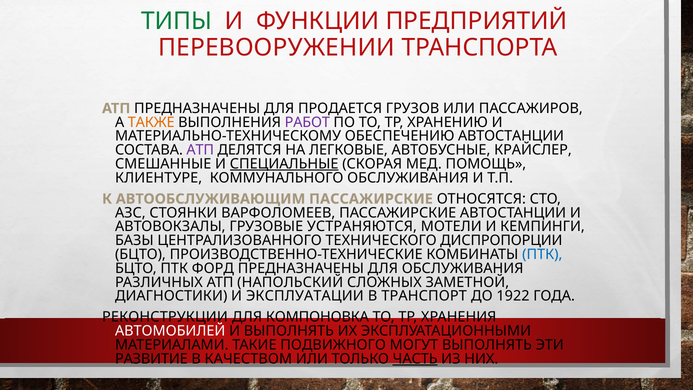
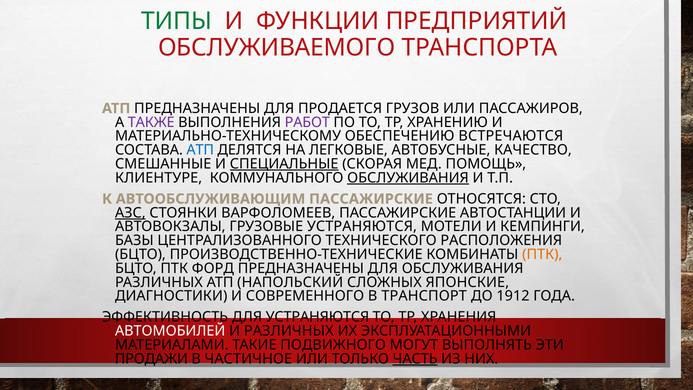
ПЕРЕВООРУЖЕНИИ: ПЕРЕВООРУЖЕНИИ -> ОБСЛУЖИВАЕМОГО
ТАКЖЕ colour: orange -> purple
ОБЕСПЕЧЕНИЮ АВТОСТАНЦИИ: АВТОСТАНЦИИ -> ВСТРЕЧАЮТСЯ
АТП at (200, 150) colour: purple -> blue
КРАЙСЛЕР: КРАЙСЛЕР -> КАЧЕСТВО
ОБСЛУЖИВАНИЯ at (408, 178) underline: none -> present
АЗС underline: none -> present
ДИСПРОПОРЦИИ: ДИСПРОПОРЦИИ -> РАСПОЛОЖЕНИЯ
ПТК at (542, 254) colour: blue -> orange
ЗАМЕТНОЙ: ЗАМЕТНОЙ -> ЯПОНСКИЕ
ЭКСПЛУАТАЦИИ: ЭКСПЛУАТАЦИИ -> СОВРЕМЕННОГО
1922: 1922 -> 1912
РЕКОНСТРУКЦИИ: РЕКОНСТРУКЦИИ -> ЭФФЕКТИВНОСТЬ
ДЛЯ КОМПОНОВКА: КОМПОНОВКА -> УСТРАНЯЮТСЯ
И ВЫПОЛНЯТЬ: ВЫПОЛНЯТЬ -> РАЗЛИЧНЫХ
РАЗВИТИЕ: РАЗВИТИЕ -> ПРОДАЖИ
КАЧЕСТВОМ: КАЧЕСТВОМ -> ЧАСТИЧНОЕ
